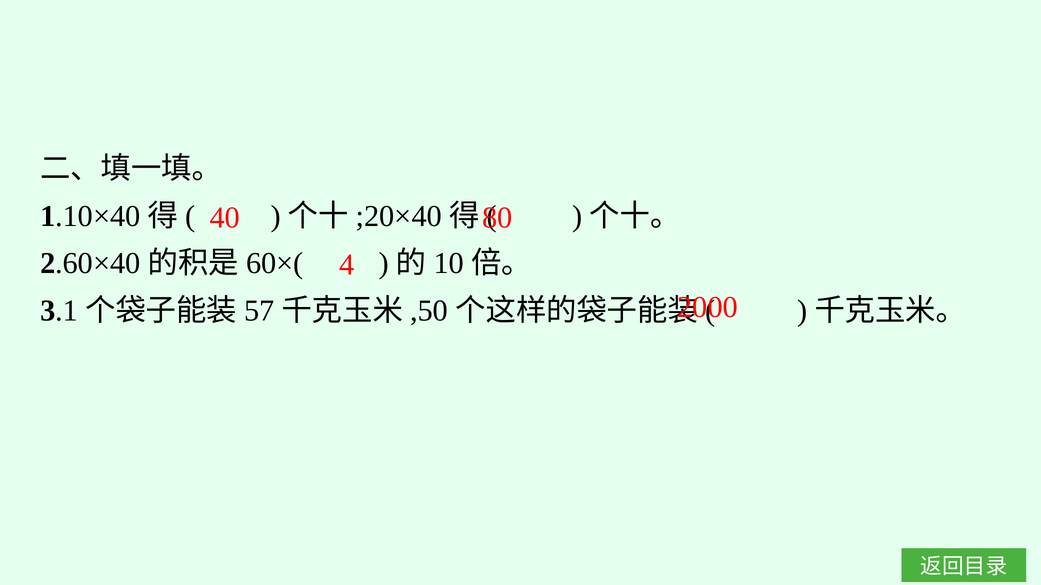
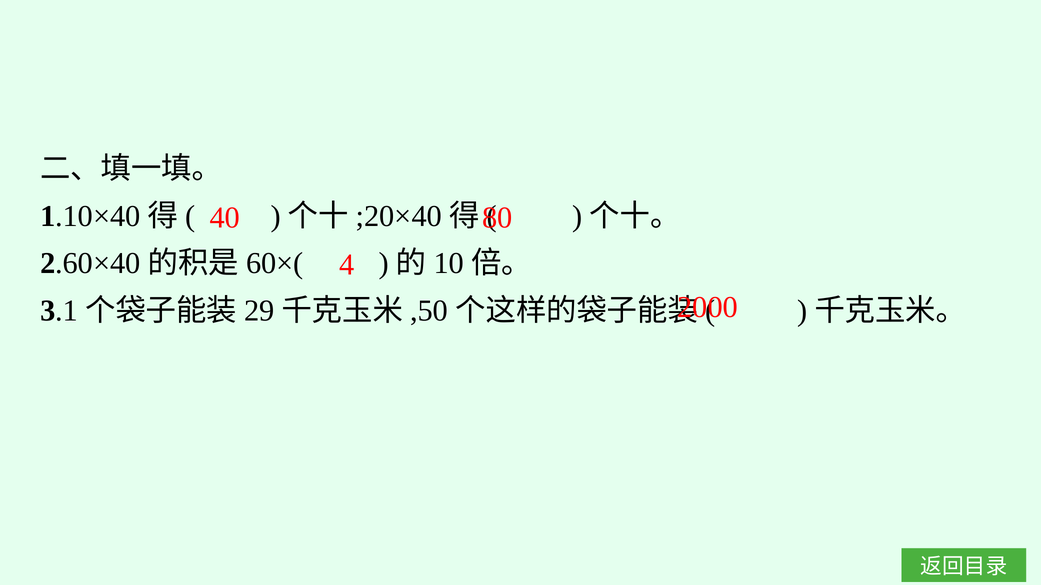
57: 57 -> 29
